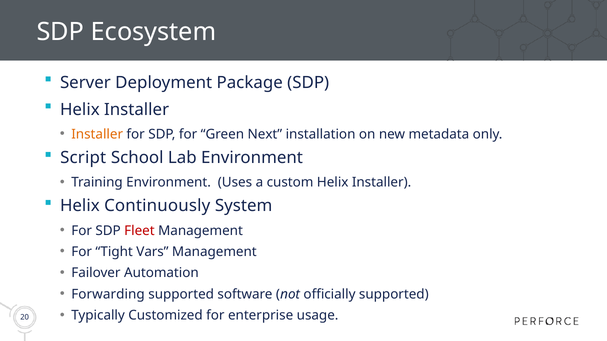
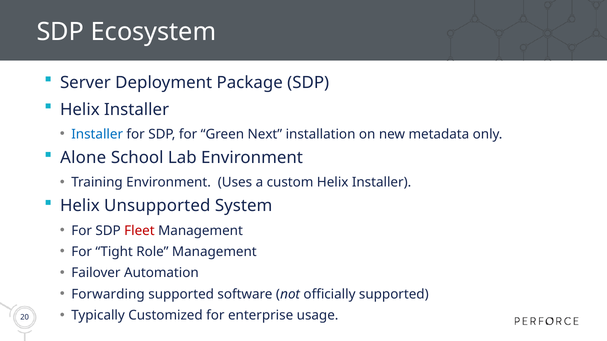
Installer at (97, 134) colour: orange -> blue
Script: Script -> Alone
Continuously: Continuously -> Unsupported
Vars: Vars -> Role
